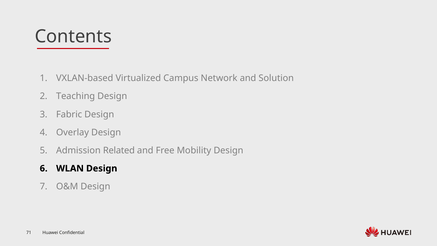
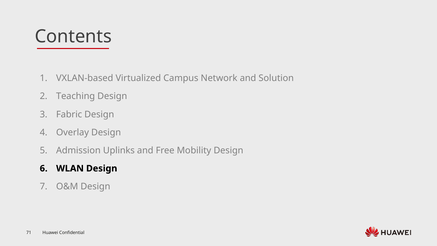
Related: Related -> Uplinks
